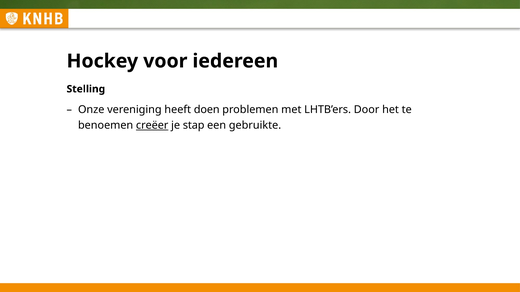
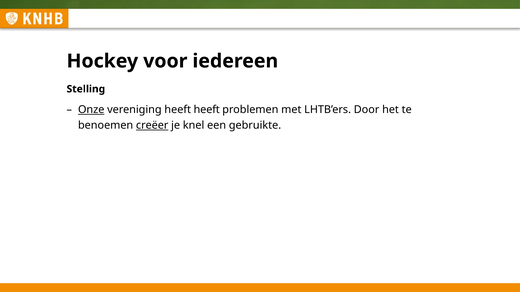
Onze underline: none -> present
heeft doen: doen -> heeft
stap: stap -> knel
